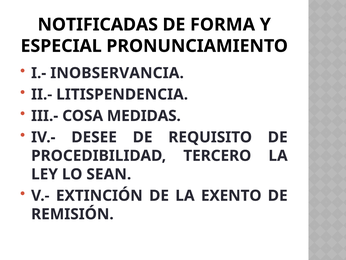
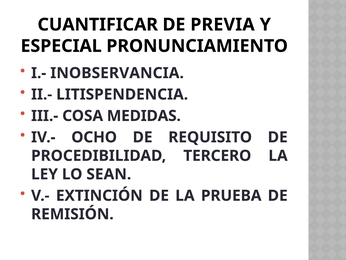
NOTIFICADAS: NOTIFICADAS -> CUANTIFICAR
FORMA: FORMA -> PREVIA
DESEE: DESEE -> OCHO
EXENTO: EXENTO -> PRUEBA
